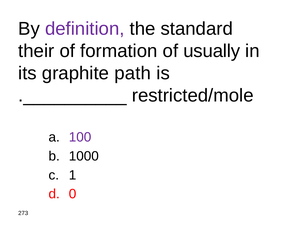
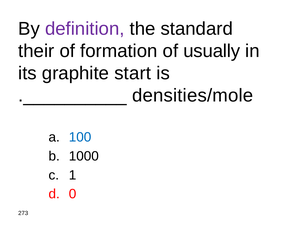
path: path -> start
restricted/mole: restricted/mole -> densities/mole
100 colour: purple -> blue
